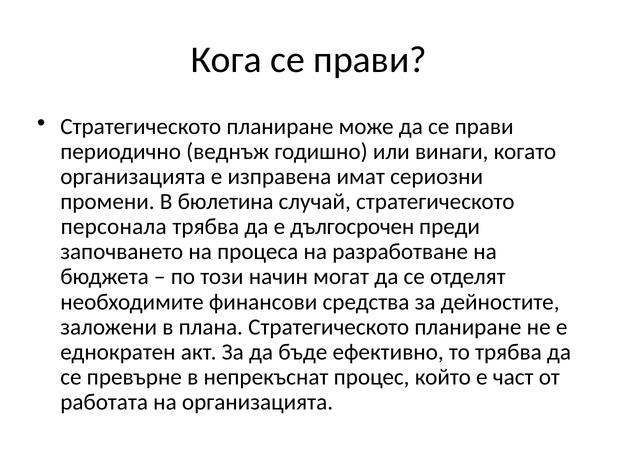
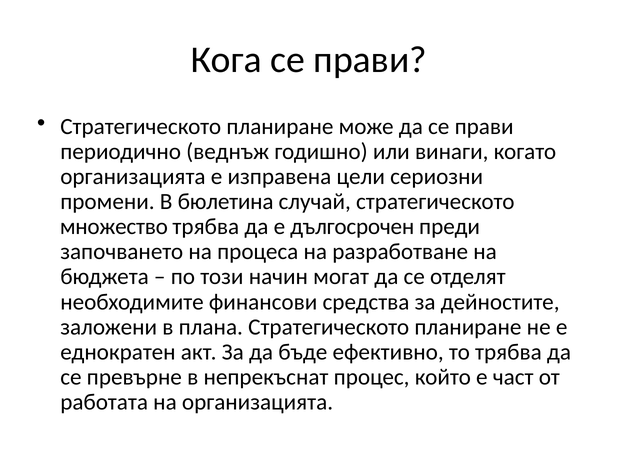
имат: имат -> цели
персонала: персонала -> множество
